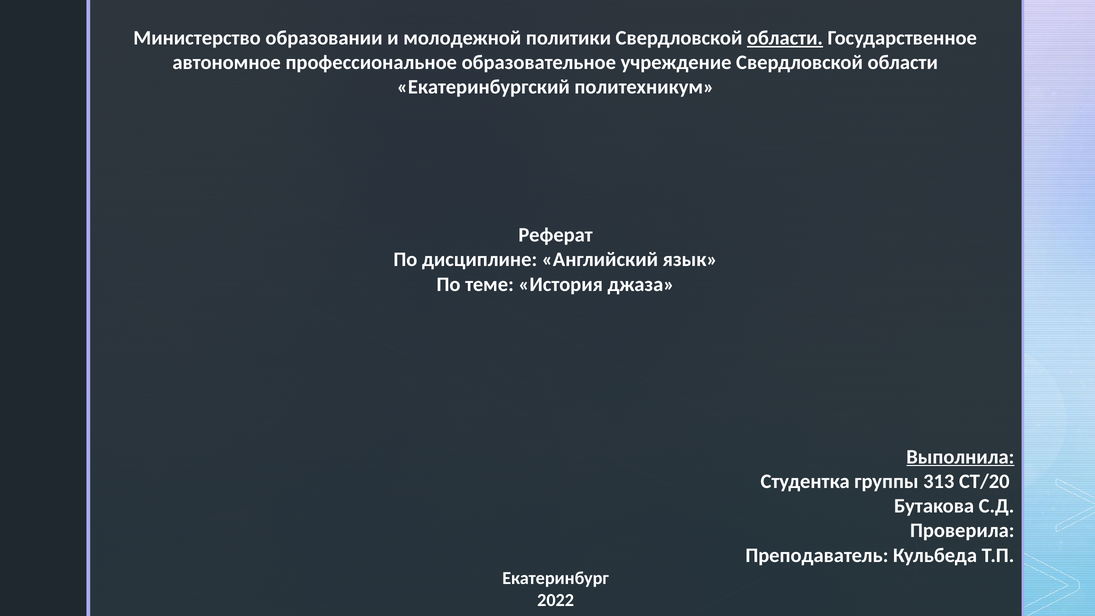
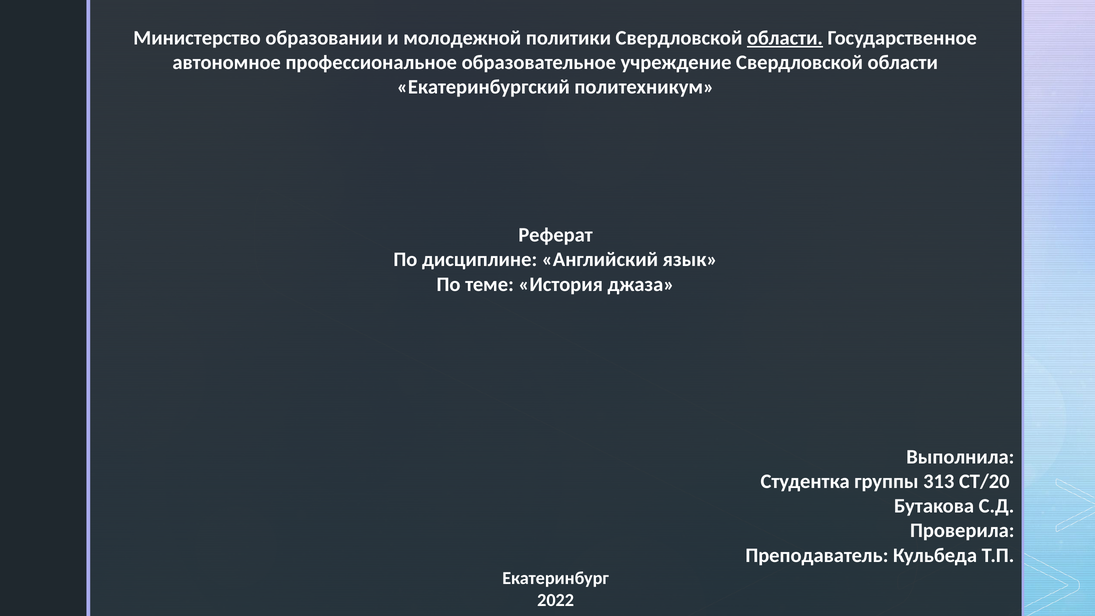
Выполнила underline: present -> none
